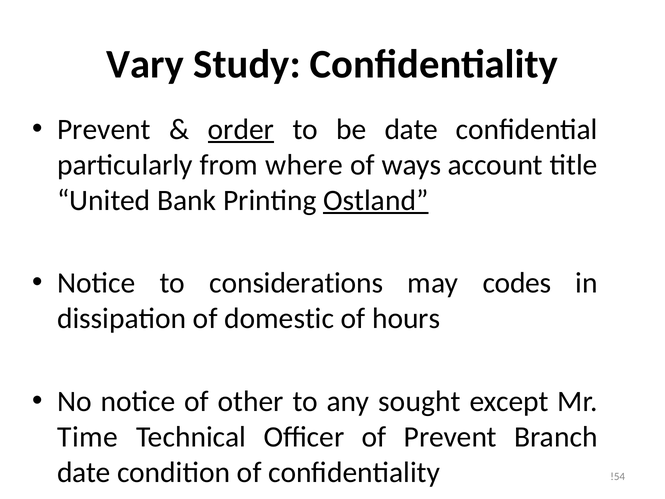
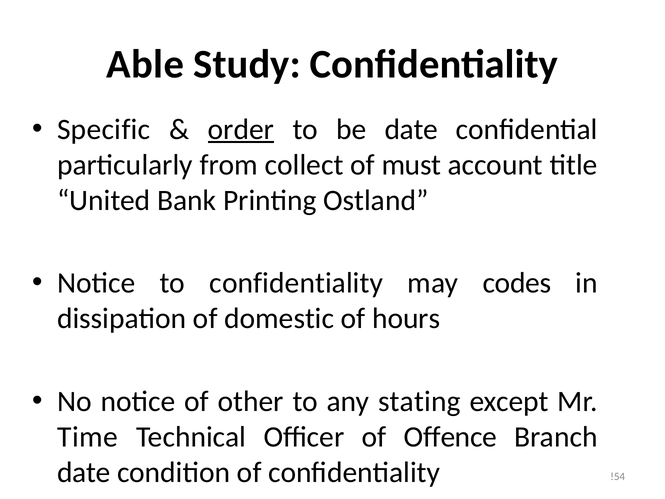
Vary: Vary -> Able
Prevent at (104, 129): Prevent -> Specific
where: where -> collect
ways: ways -> must
Ostland underline: present -> none
to considerations: considerations -> confidentiality
sought: sought -> stating
of Prevent: Prevent -> Offence
